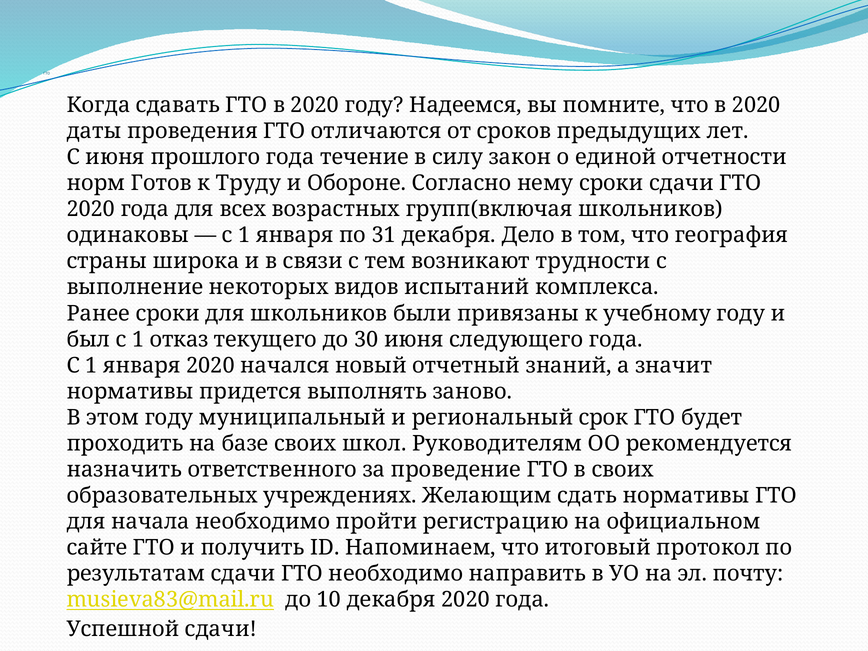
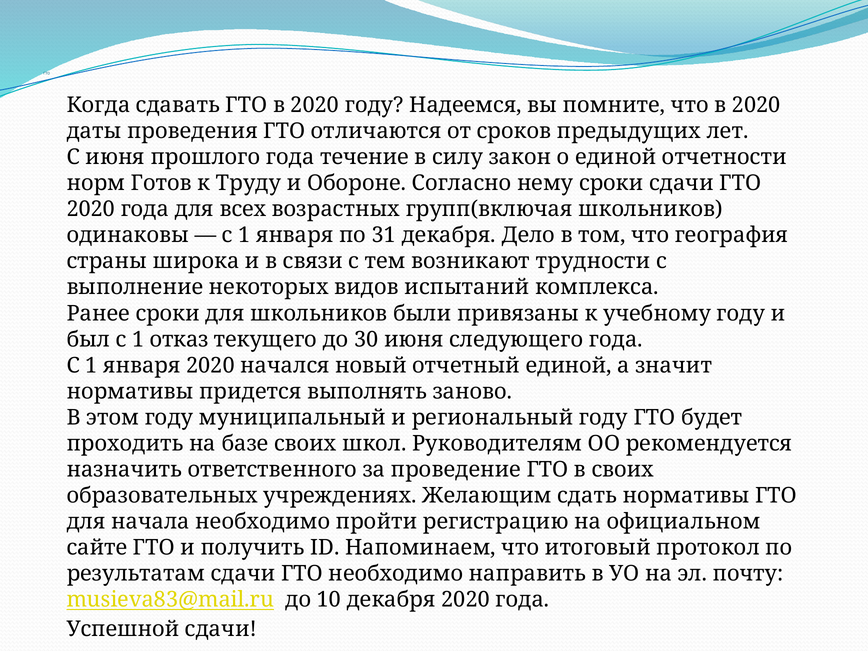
отчетный знаний: знаний -> единой
региональный срок: срок -> году
